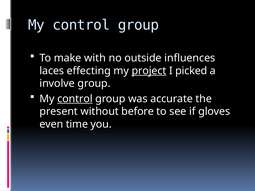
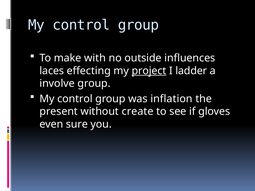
picked: picked -> ladder
control at (75, 99) underline: present -> none
accurate: accurate -> inflation
before: before -> create
time: time -> sure
